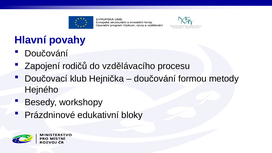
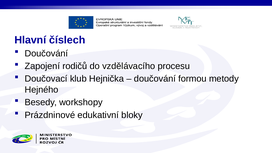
povahy: povahy -> číslech
